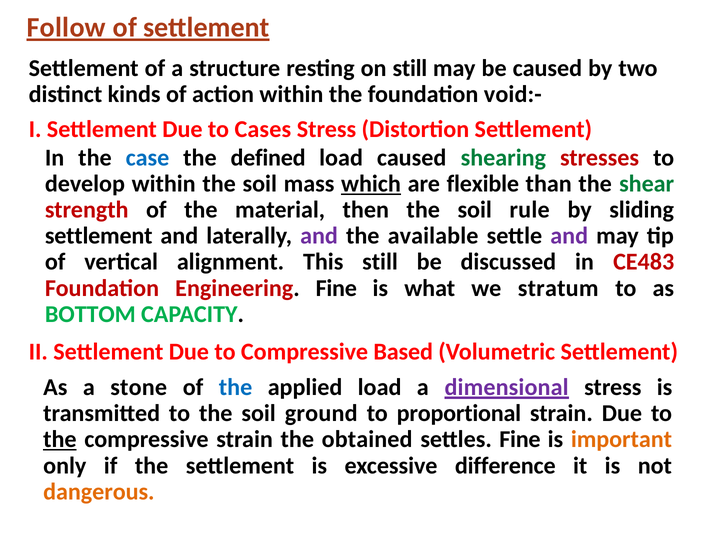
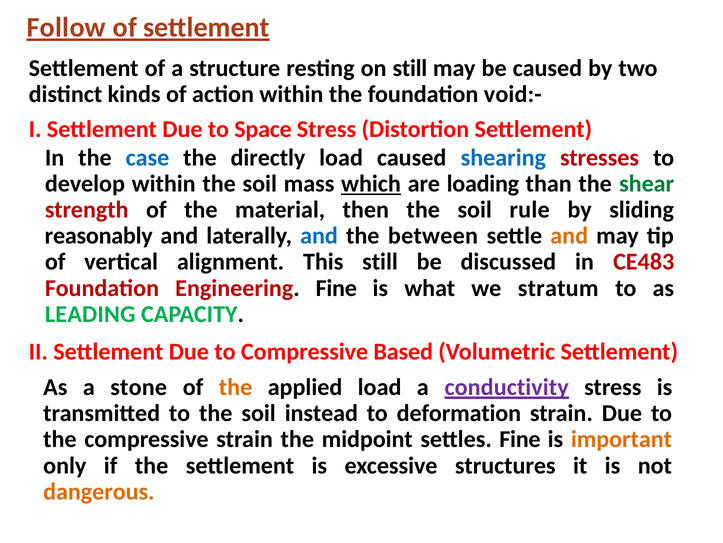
Cases: Cases -> Space
defined: defined -> directly
shearing colour: green -> blue
flexible: flexible -> loading
settlement at (99, 236): settlement -> reasonably
and at (319, 236) colour: purple -> blue
available: available -> between
and at (569, 236) colour: purple -> orange
BOTTOM: BOTTOM -> LEADING
the at (236, 387) colour: blue -> orange
dimensional: dimensional -> conductivity
ground: ground -> instead
proportional: proportional -> deformation
the at (60, 439) underline: present -> none
obtained: obtained -> midpoint
difference: difference -> structures
